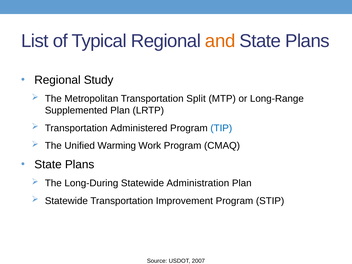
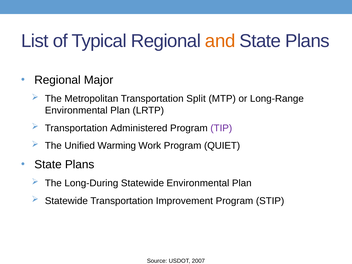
Study: Study -> Major
Supplemented at (76, 110): Supplemented -> Environmental
TIP colour: blue -> purple
CMAQ: CMAQ -> QUIET
Statewide Administration: Administration -> Environmental
